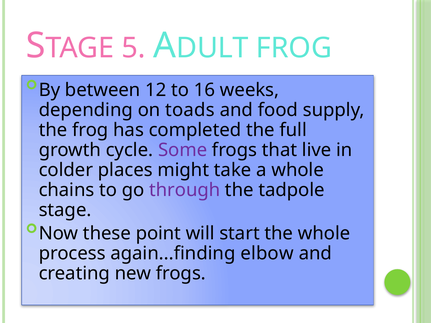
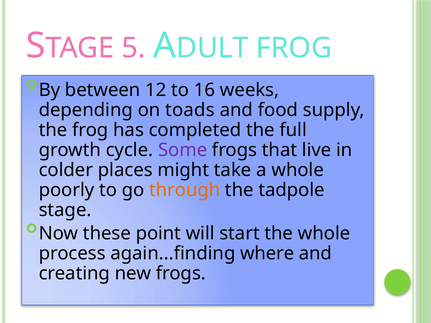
chains: chains -> poorly
through colour: purple -> orange
elbow: elbow -> where
